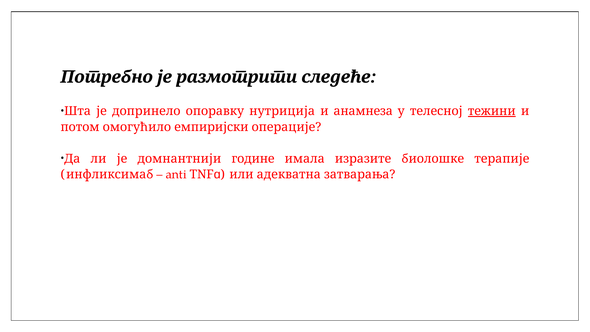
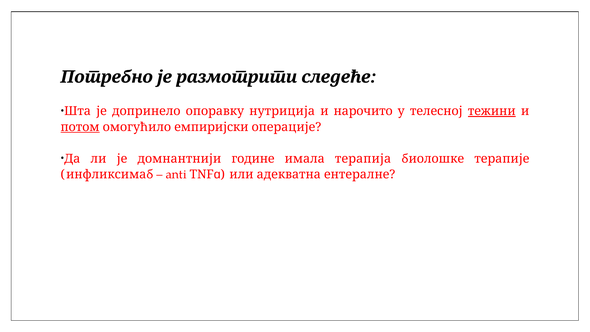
анамнеза: анамнеза -> нарочито
потом underline: none -> present
изразите: изразите -> терапија
затварања: затварања -> ентералне
